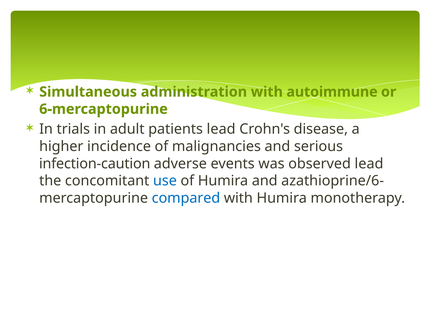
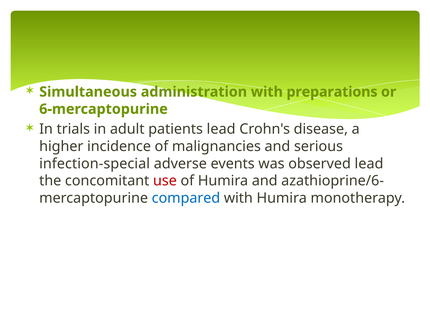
autoimmune: autoimmune -> preparations
infection-caution: infection-caution -> infection-special
use colour: blue -> red
